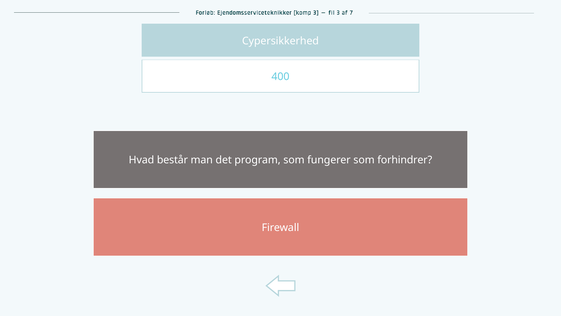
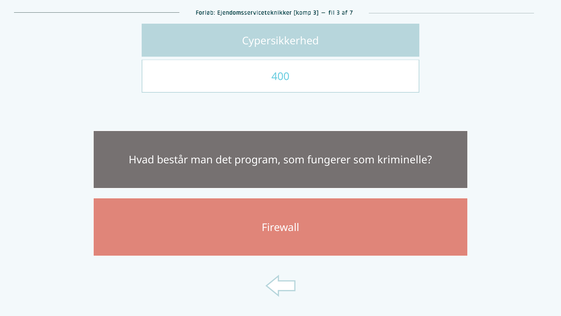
forhindrer: forhindrer -> kriminelle
